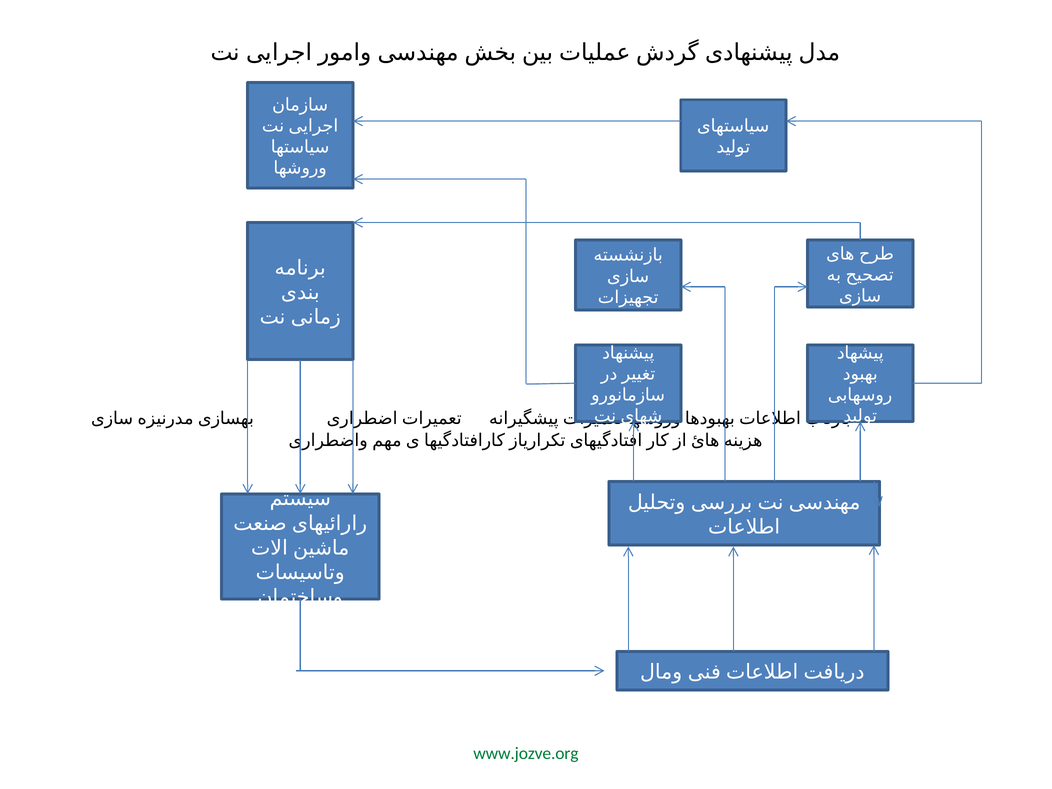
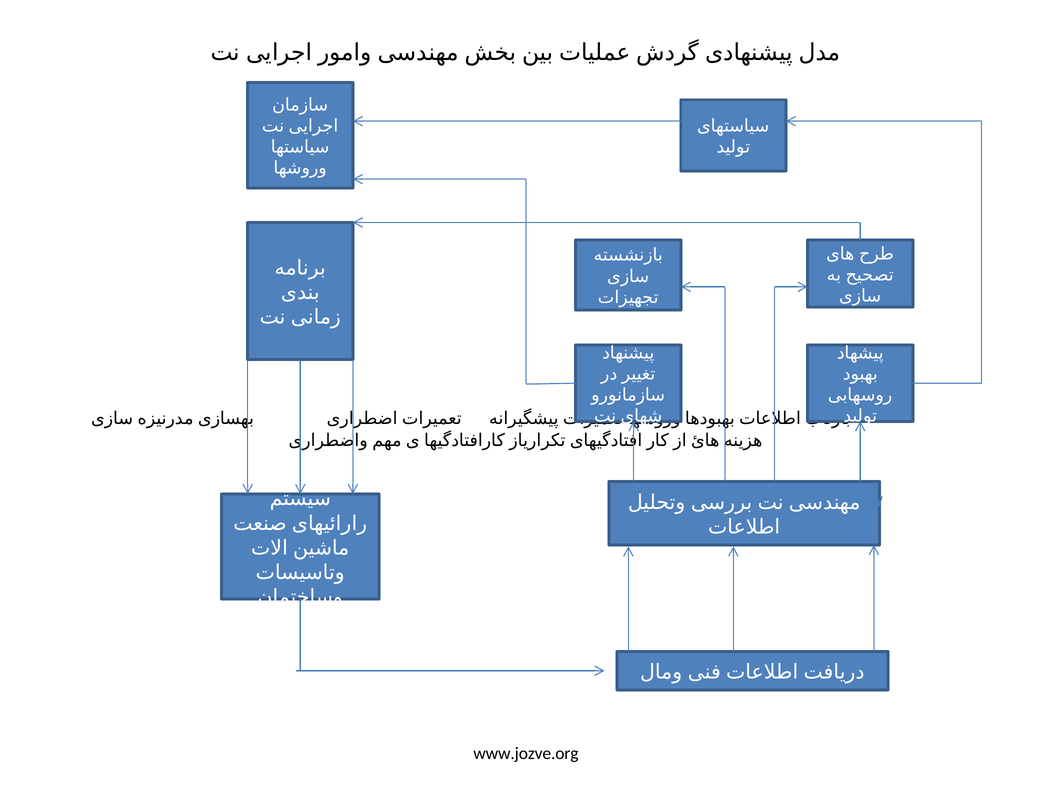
www.jozve.org colour: green -> black
